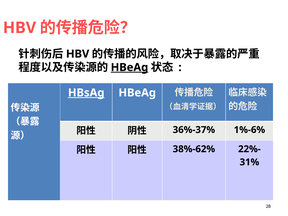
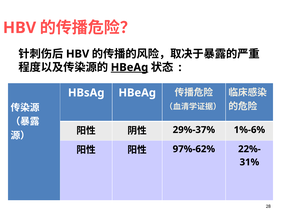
HBsAg underline: present -> none
36%-37%: 36%-37% -> 29%-37%
38%-62%: 38%-62% -> 97%-62%
